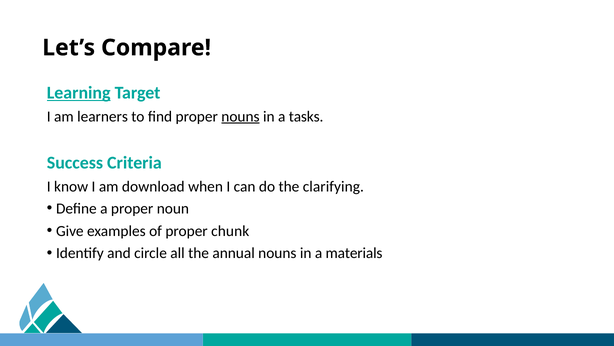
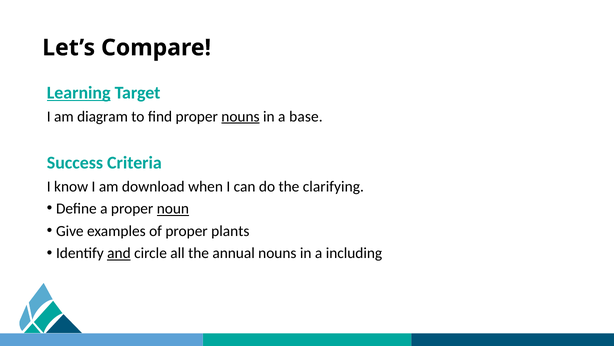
learners: learners -> diagram
tasks: tasks -> base
noun underline: none -> present
chunk: chunk -> plants
and underline: none -> present
materials: materials -> including
